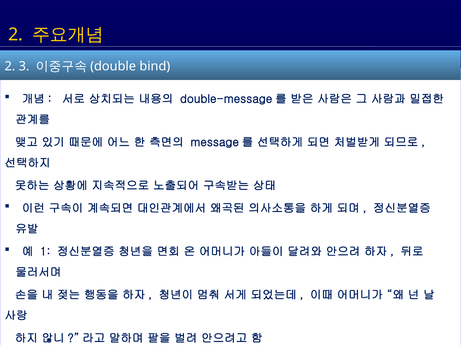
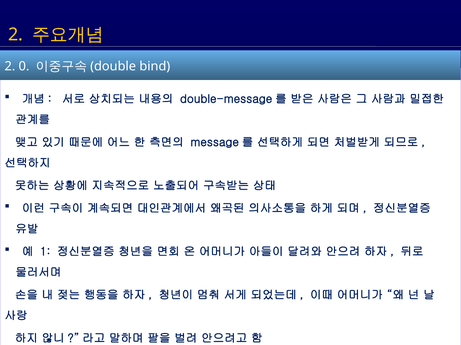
3: 3 -> 0
